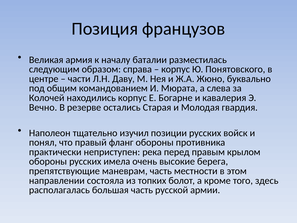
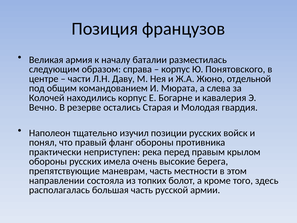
буквально: буквально -> отдельной
